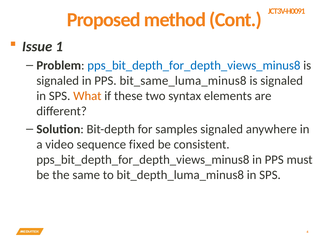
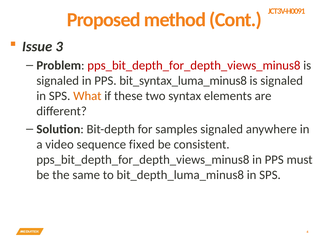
1: 1 -> 3
pps_bit_depth_for_depth_views_minus8 at (194, 65) colour: blue -> red
bit_same_luma_minus8: bit_same_luma_minus8 -> bit_syntax_luma_minus8
